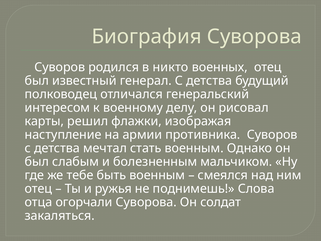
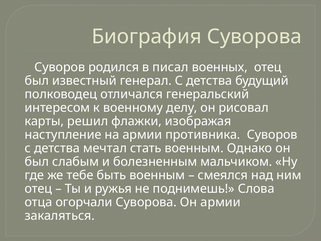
никто: никто -> писал
Он солдат: солдат -> армии
